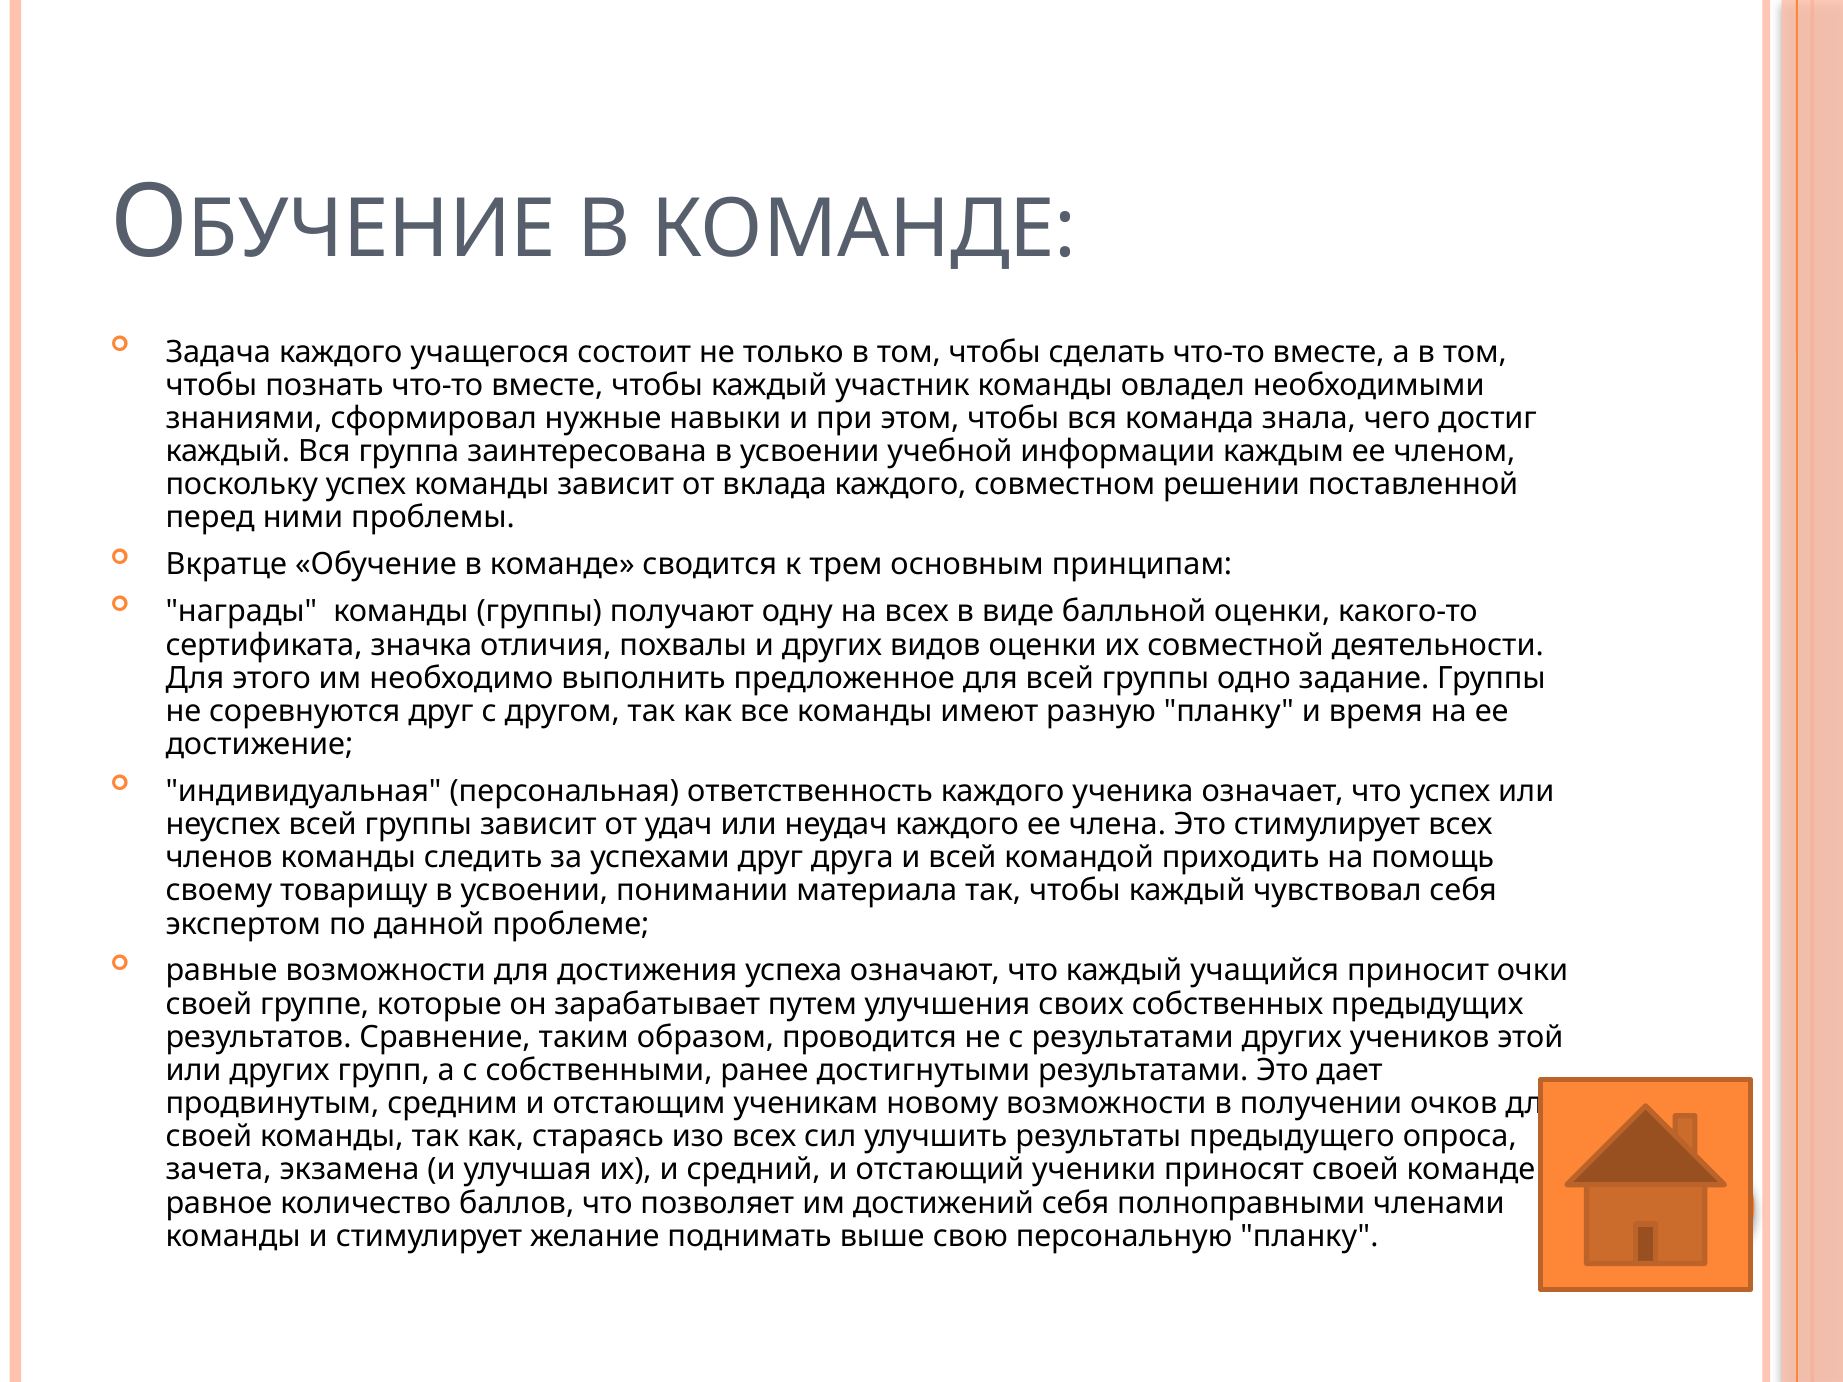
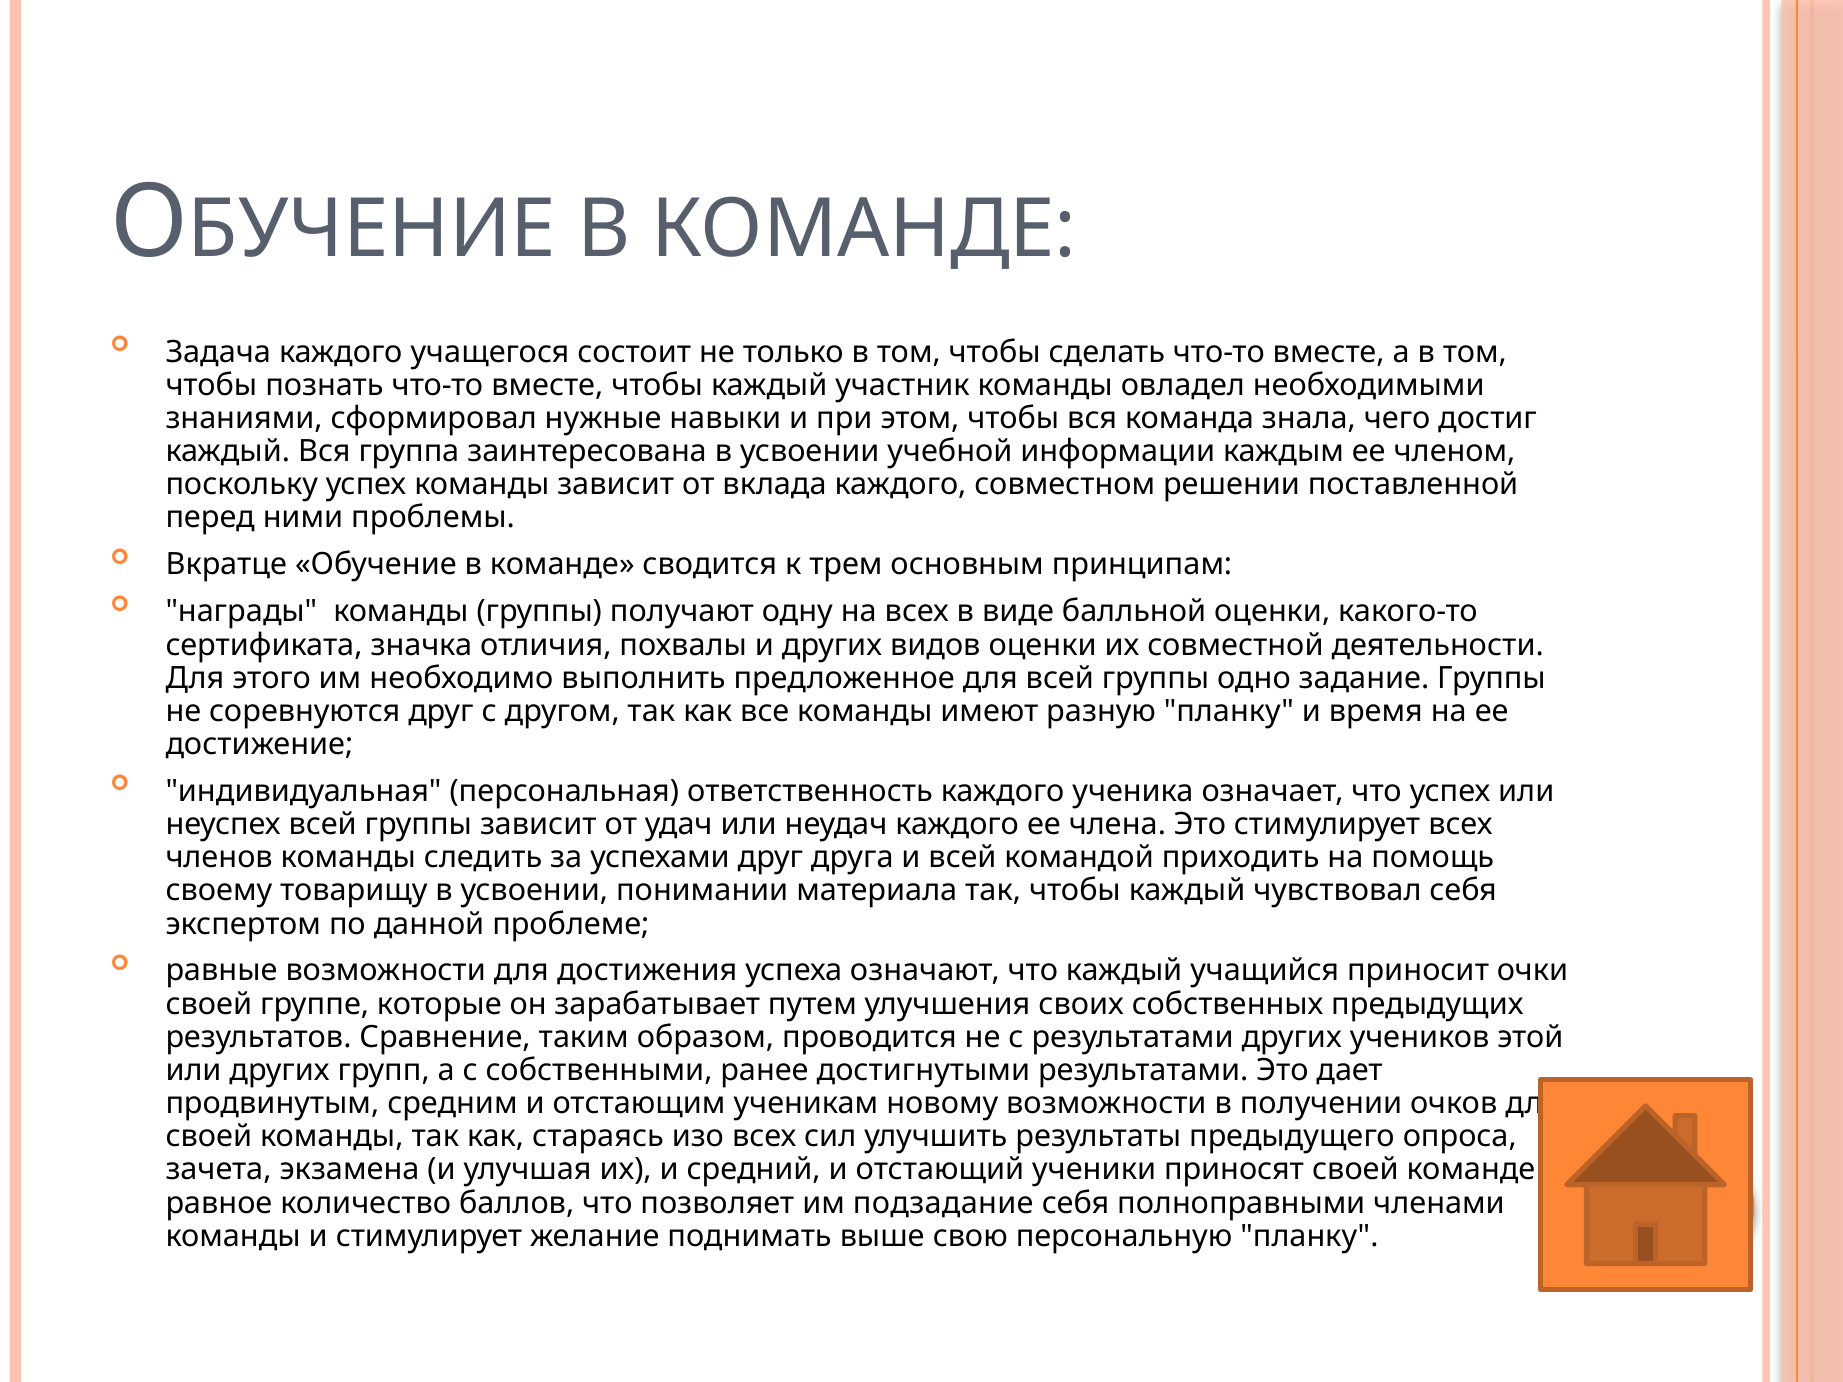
достижений: достижений -> подзадание
